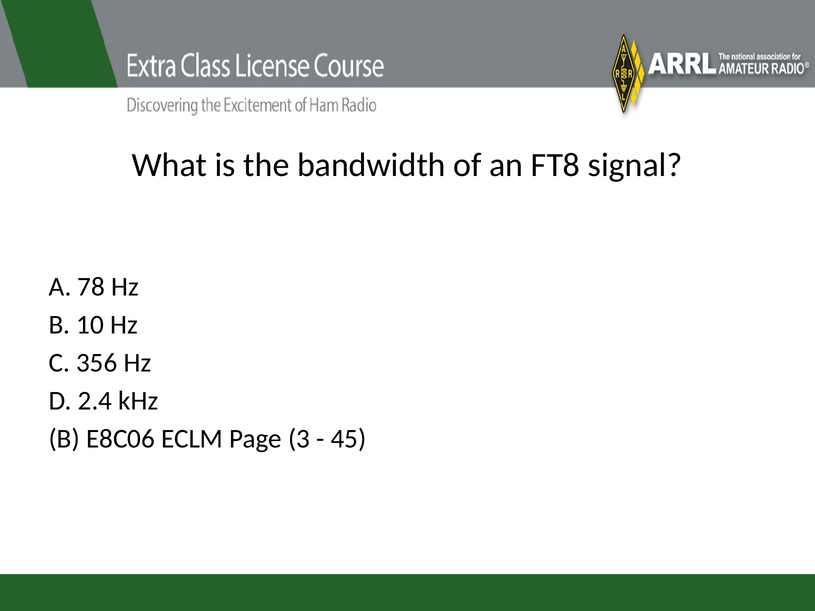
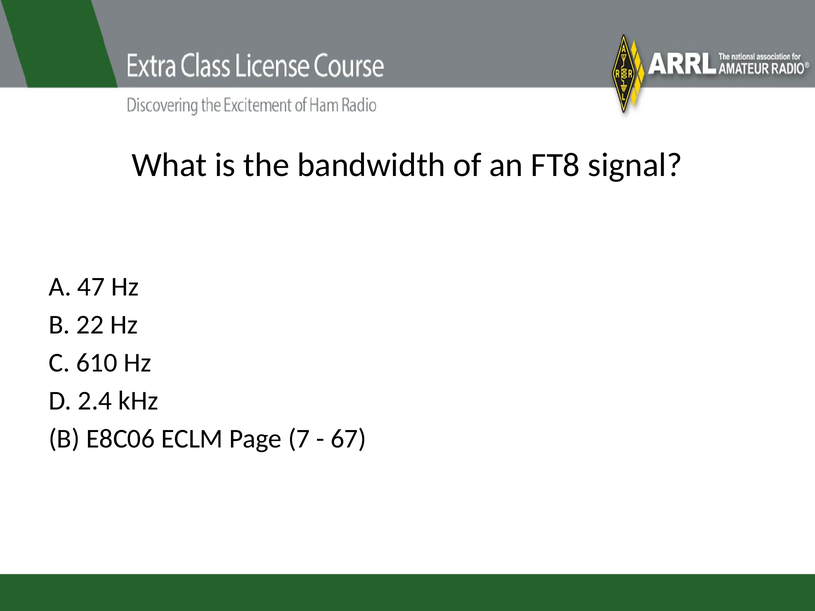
78: 78 -> 47
10: 10 -> 22
356: 356 -> 610
3: 3 -> 7
45: 45 -> 67
